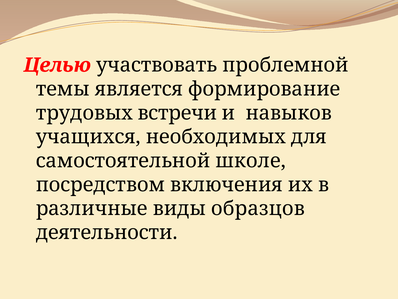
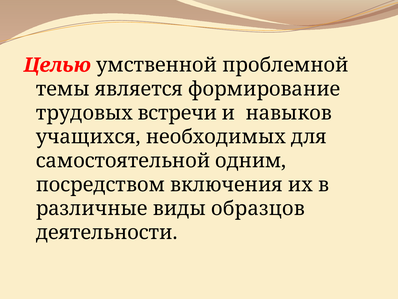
участвовать: участвовать -> умственной
школе: школе -> одним
